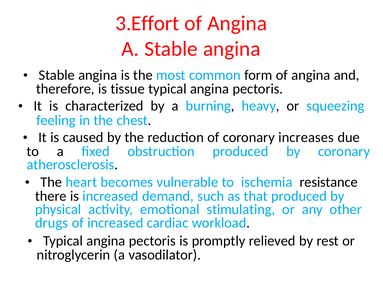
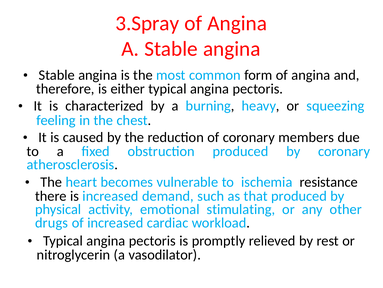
3.Effort: 3.Effort -> 3.Spray
tissue: tissue -> either
increases: increases -> members
